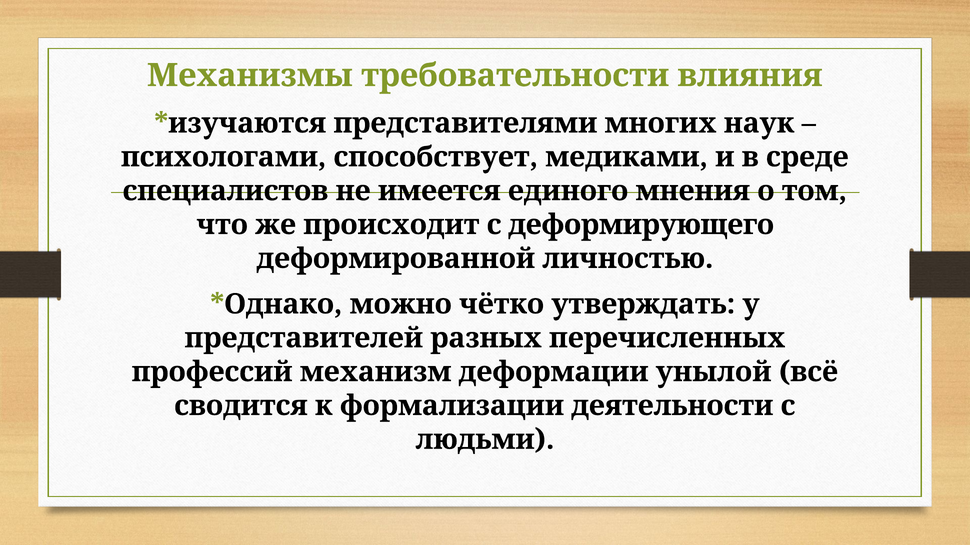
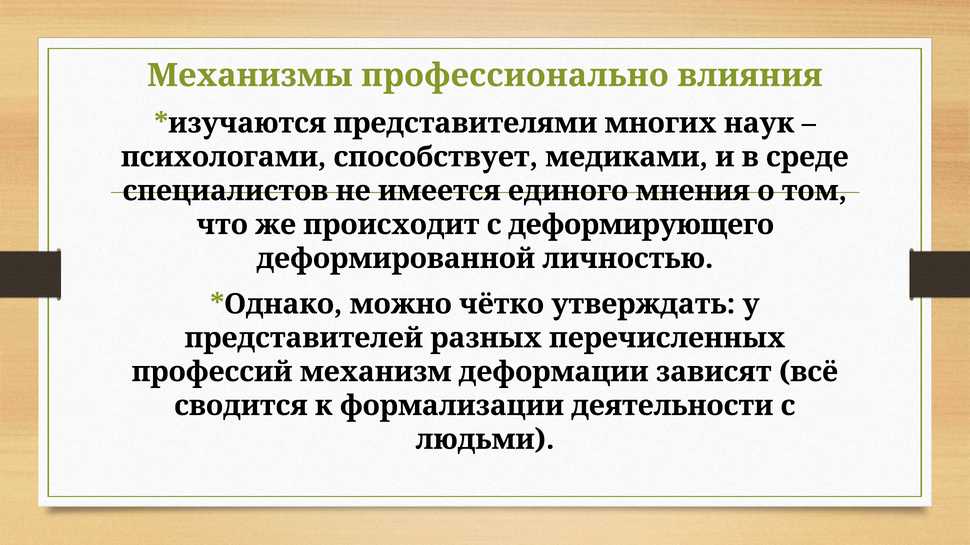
требовательности: требовательности -> профессионально
унылой: унылой -> зависят
